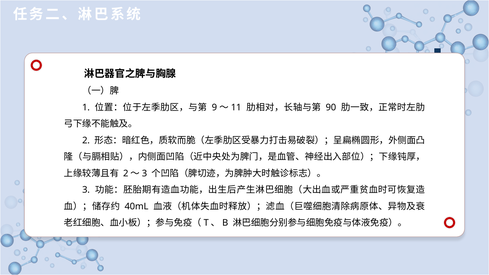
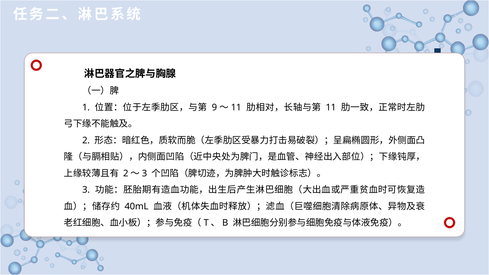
90 at (331, 107): 90 -> 11
